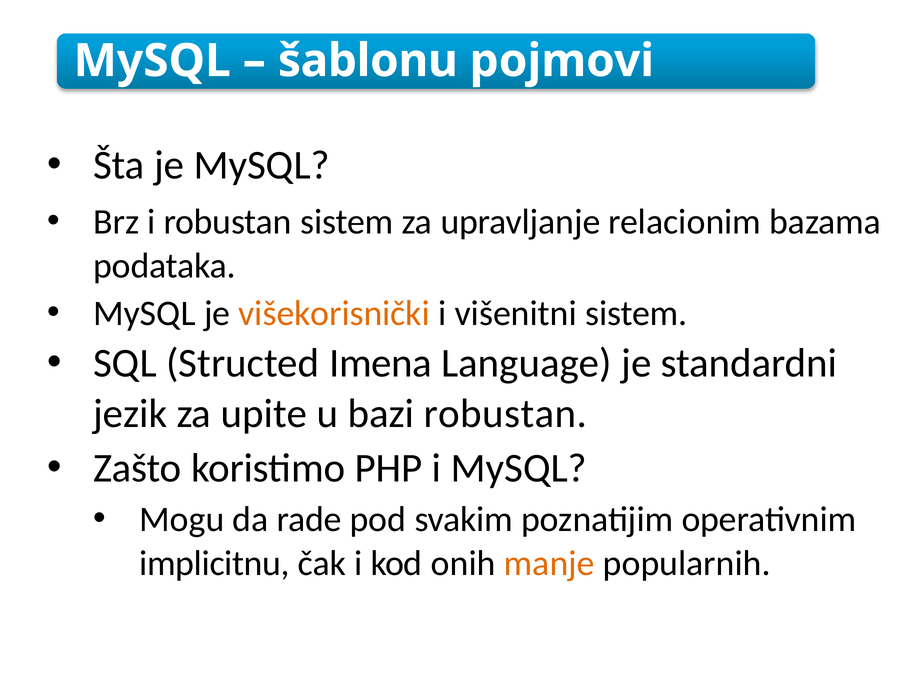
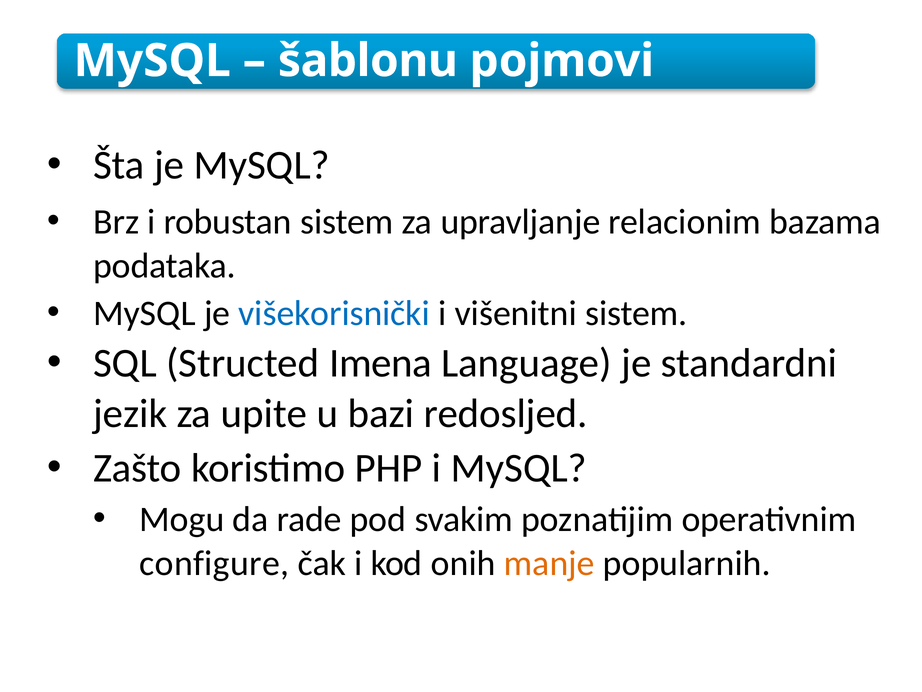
višekorisnički colour: orange -> blue
bazi robustan: robustan -> redosljed
implicitnu: implicitnu -> configure
